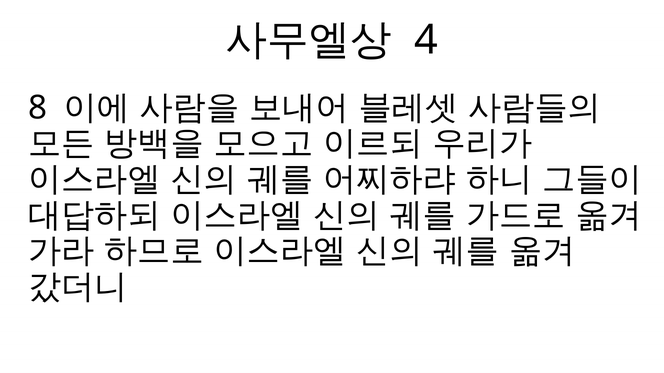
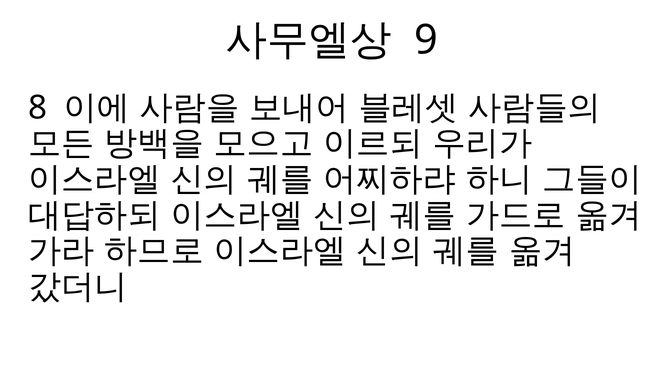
4: 4 -> 9
